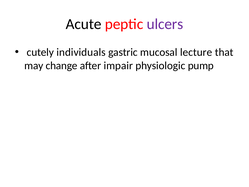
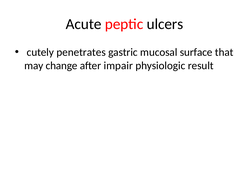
ulcers colour: purple -> black
individuals: individuals -> penetrates
lecture: lecture -> surface
pump: pump -> result
